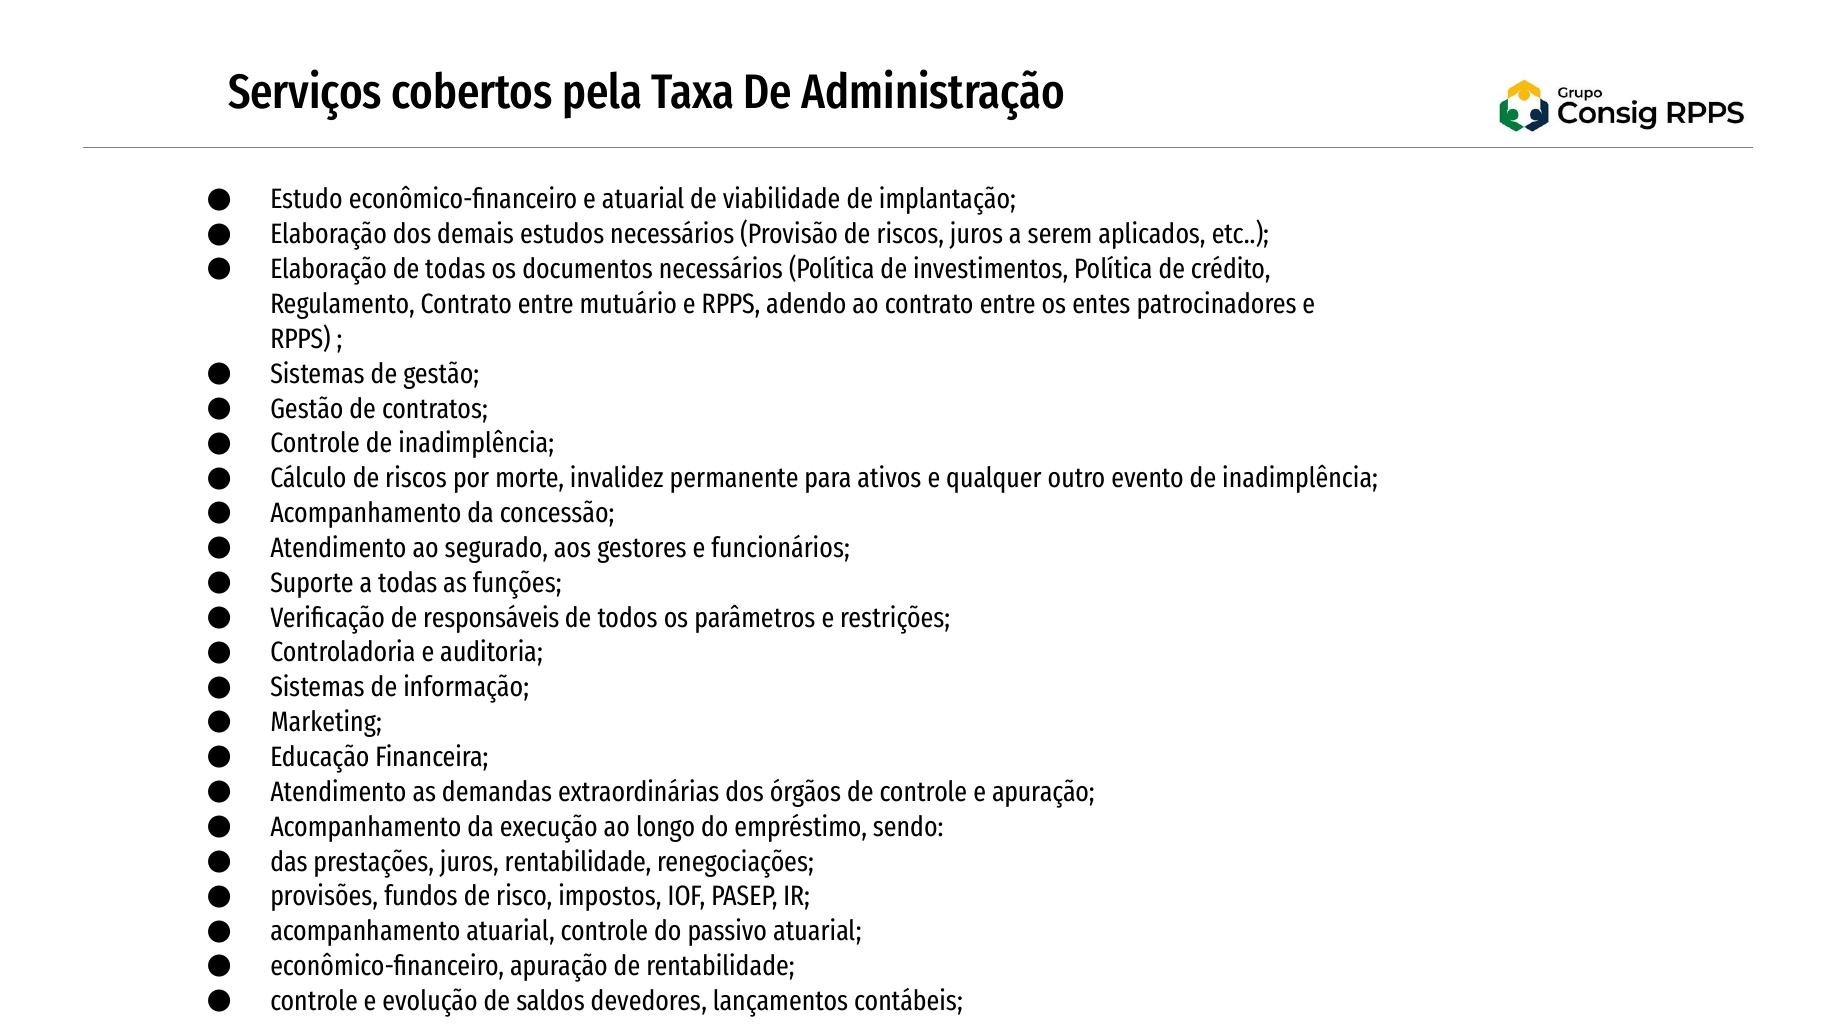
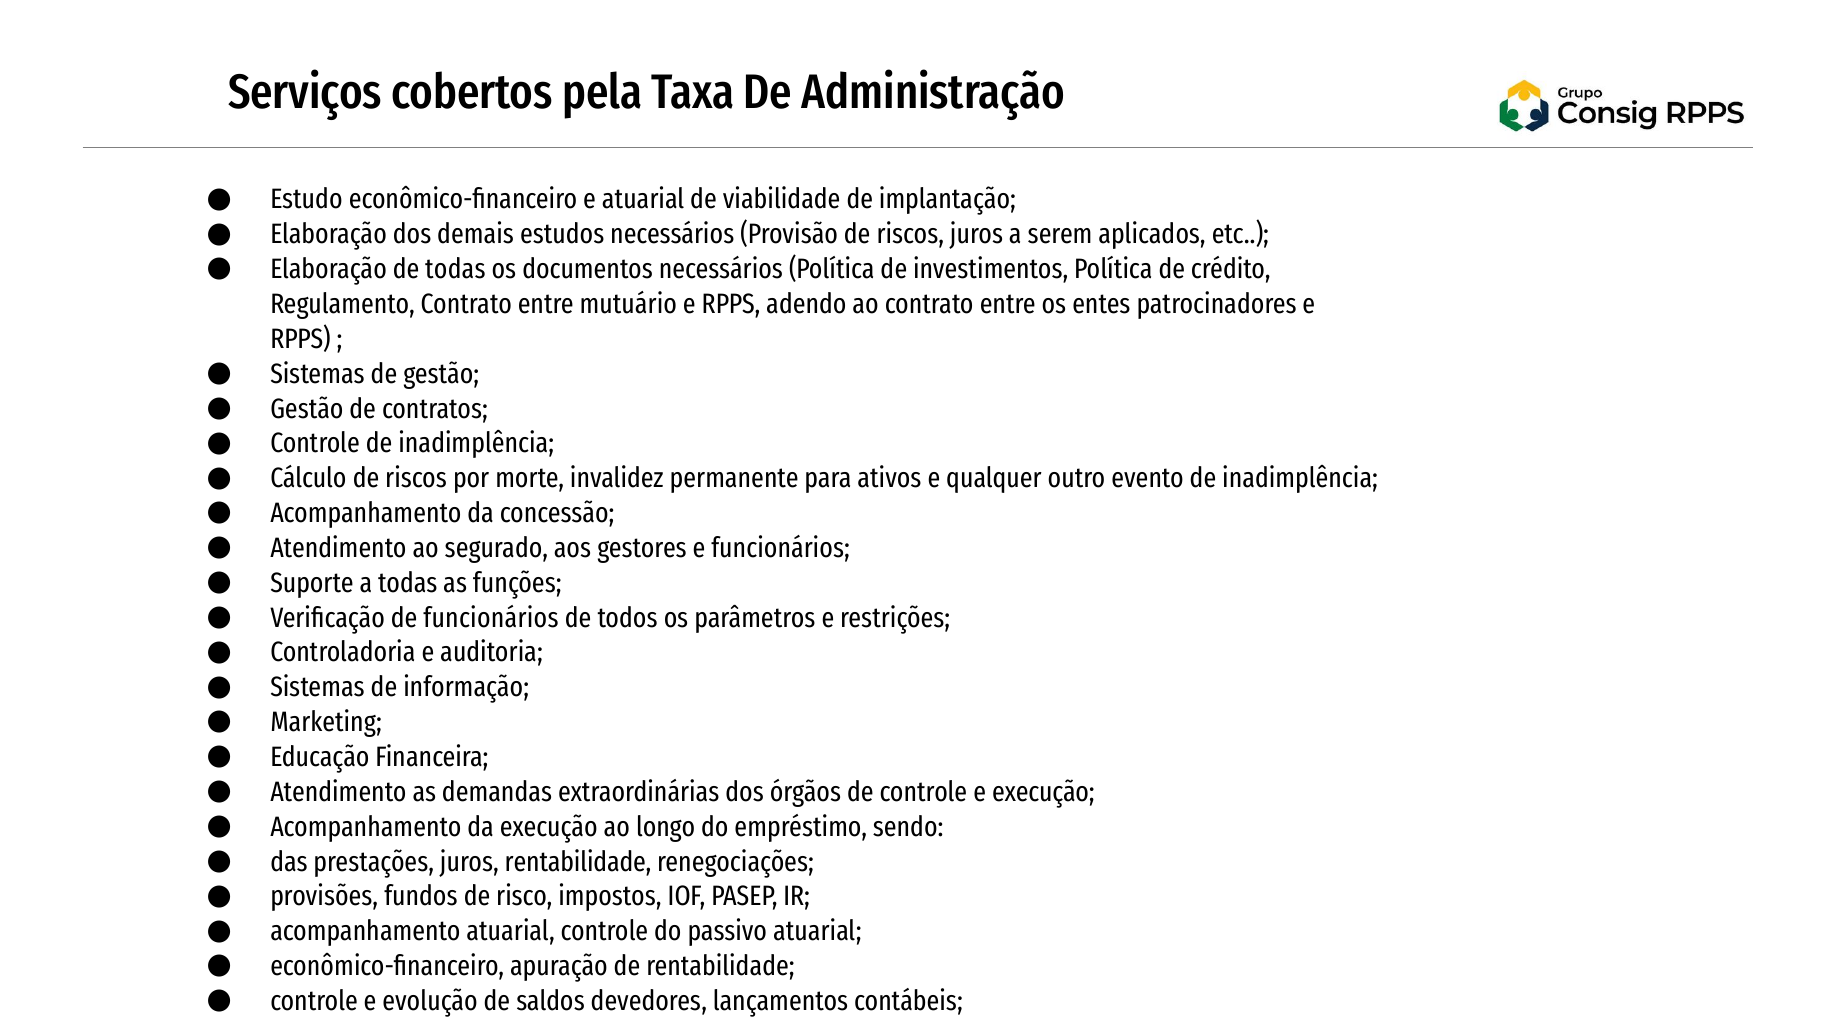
de responsáveis: responsáveis -> funcionários
e apuração: apuração -> execução
